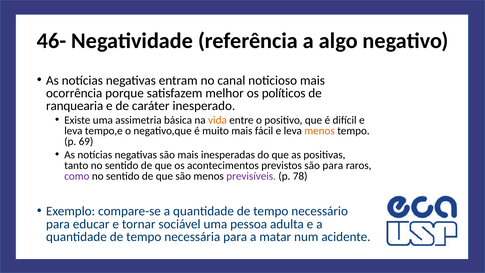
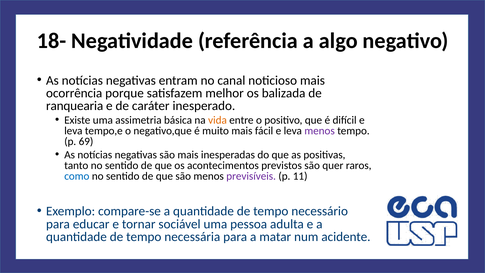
46-: 46- -> 18-
políticos: políticos -> balizada
menos at (320, 131) colour: orange -> purple
são para: para -> quer
como colour: purple -> blue
78: 78 -> 11
